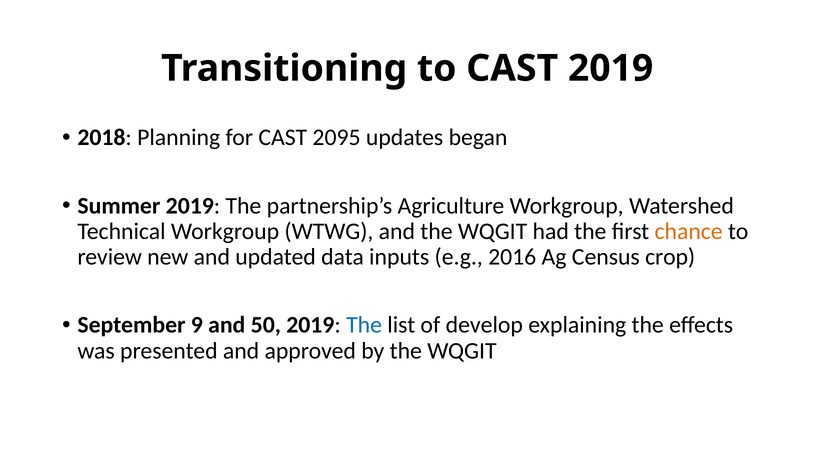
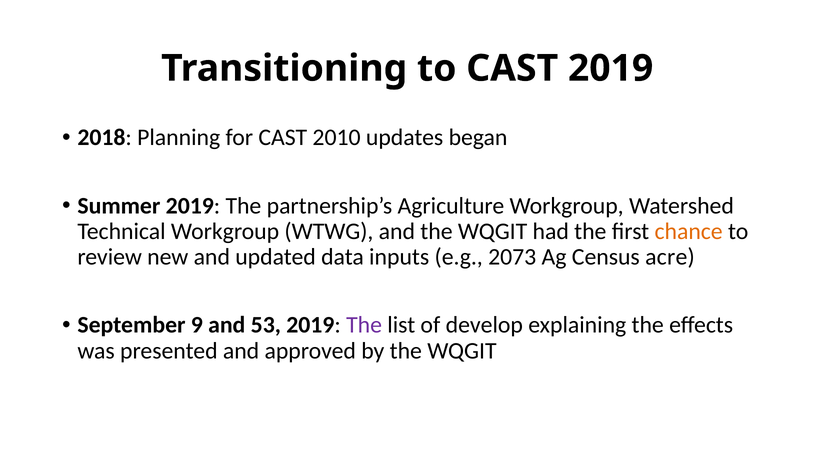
2095: 2095 -> 2010
2016: 2016 -> 2073
crop: crop -> acre
50: 50 -> 53
The at (364, 325) colour: blue -> purple
